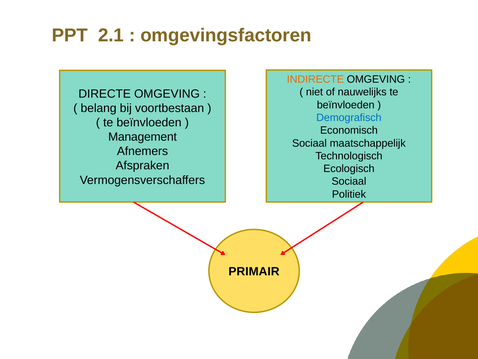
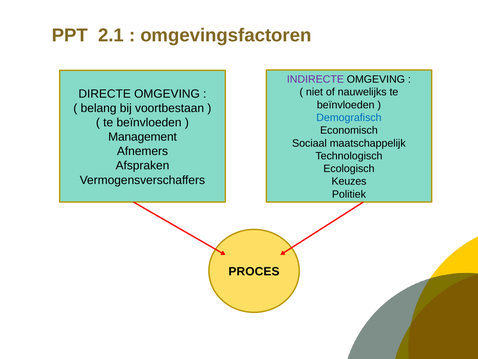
INDIRECTE colour: orange -> purple
Sociaal at (349, 181): Sociaal -> Keuzes
PRIMAIR: PRIMAIR -> PROCES
